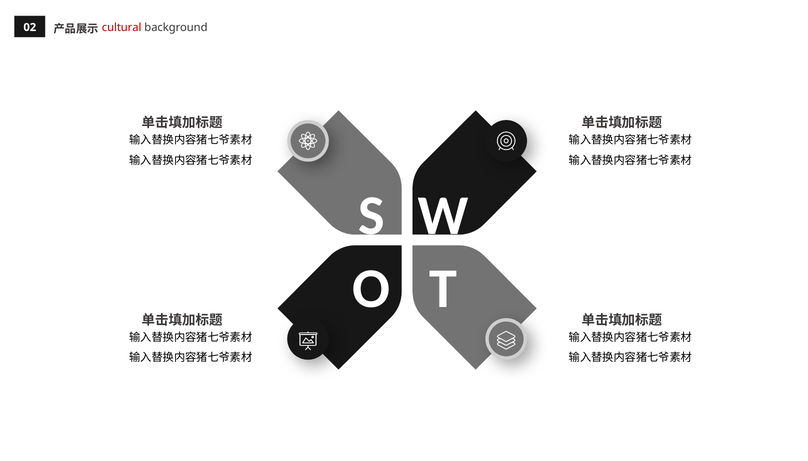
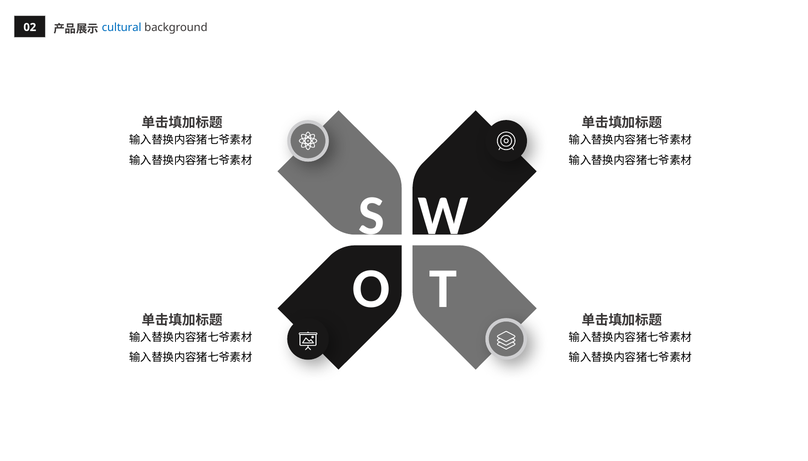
cultural colour: red -> blue
